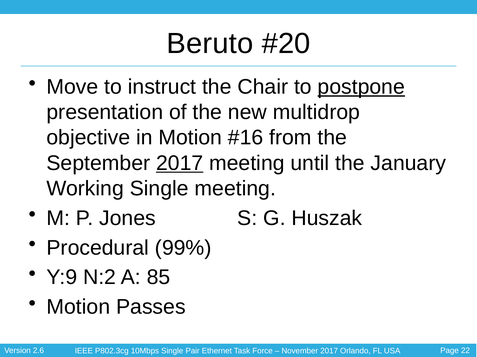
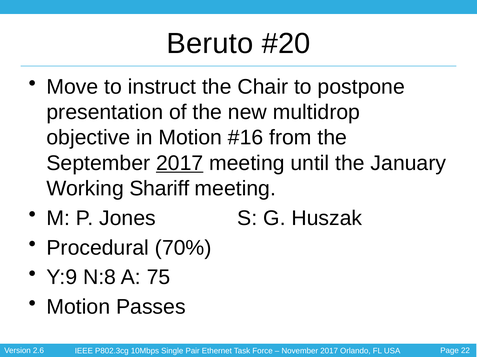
postpone underline: present -> none
Working Single: Single -> Shariff
99%: 99% -> 70%
N:2: N:2 -> N:8
85: 85 -> 75
